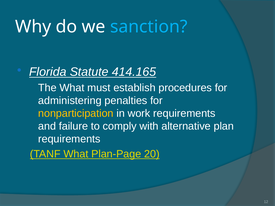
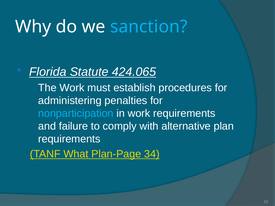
414.165: 414.165 -> 424.065
The What: What -> Work
nonparticipation colour: yellow -> light blue
20: 20 -> 34
